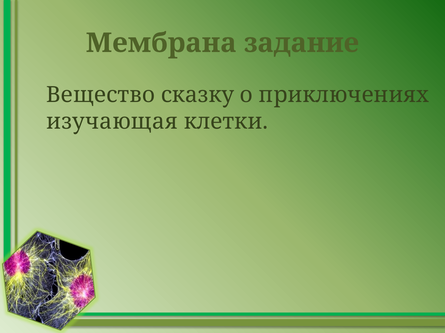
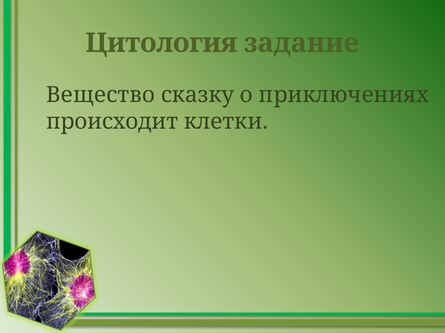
Мембрана: Мембрана -> Цитология
изучающая: изучающая -> происходит
